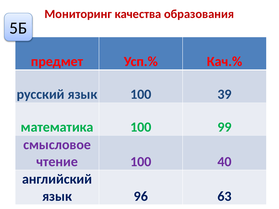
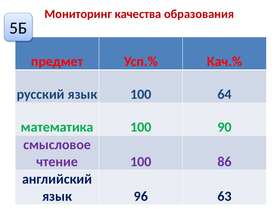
39: 39 -> 64
99: 99 -> 90
40: 40 -> 86
